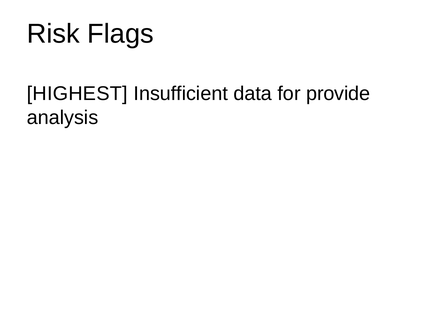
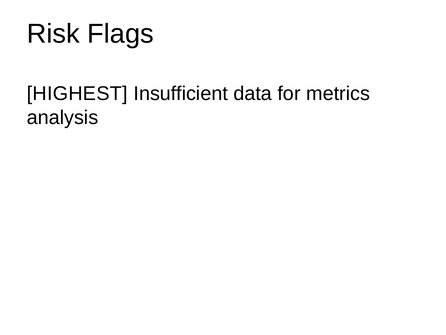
provide: provide -> metrics
